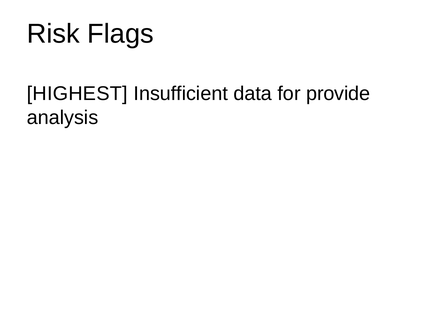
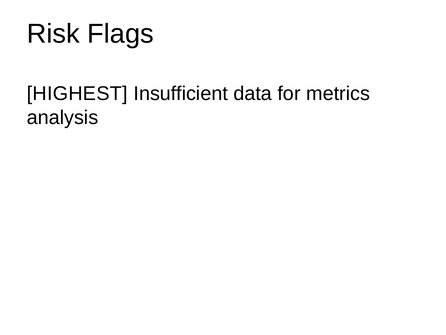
provide: provide -> metrics
